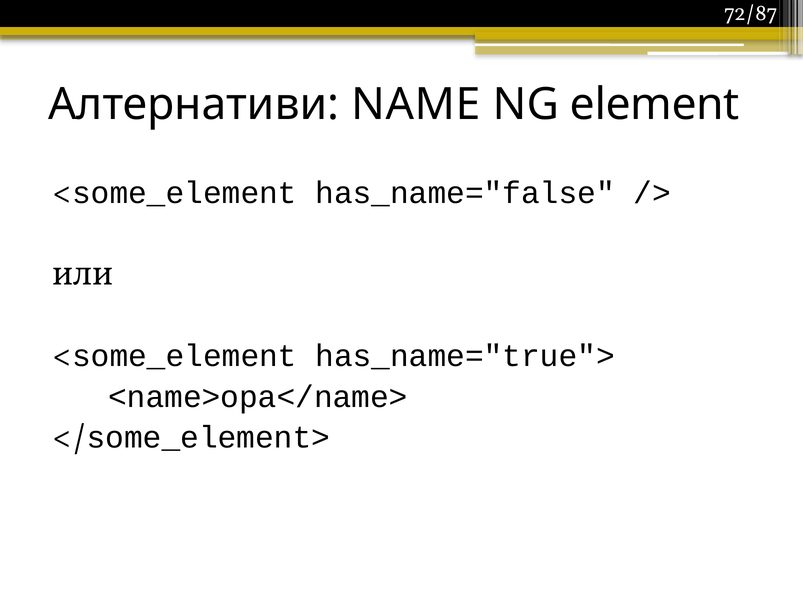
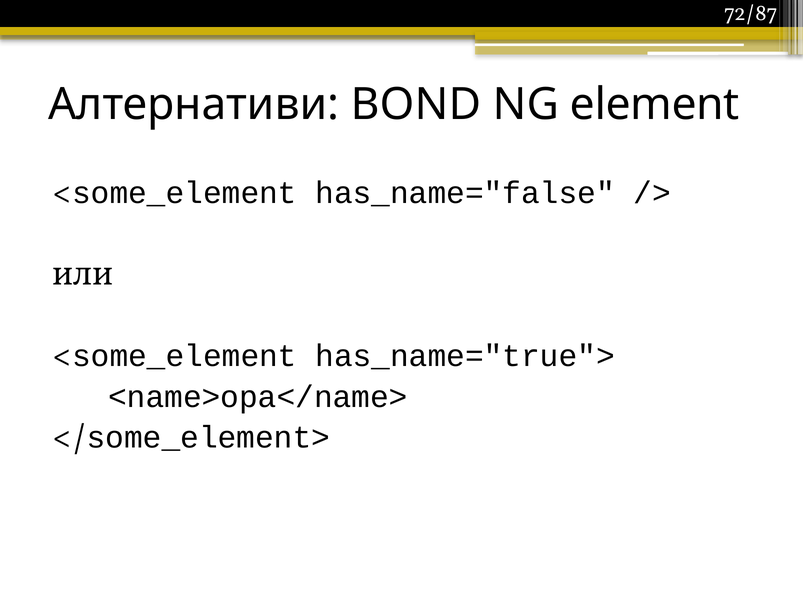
NAME: NAME -> BOND
